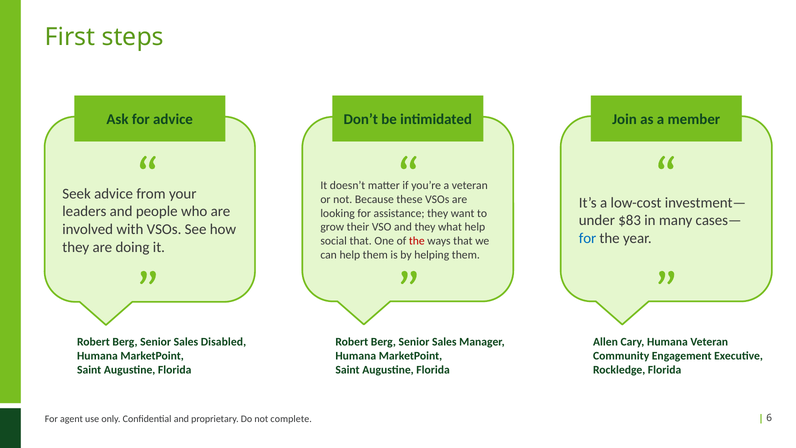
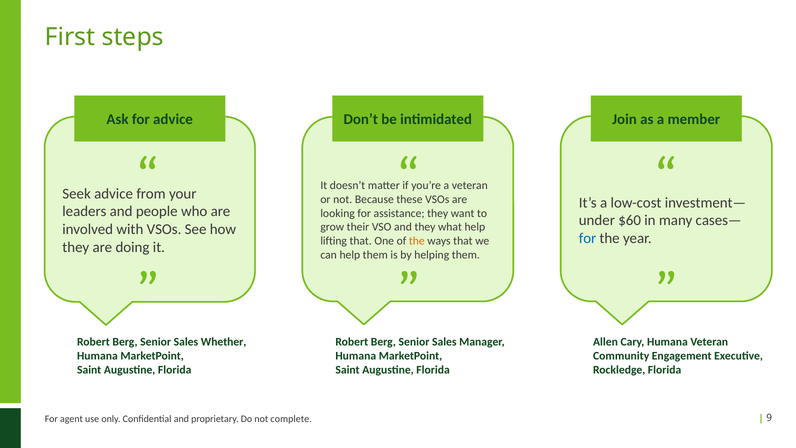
$83: $83 -> $60
social: social -> lifting
the at (417, 241) colour: red -> orange
Disabled: Disabled -> Whether
6: 6 -> 9
